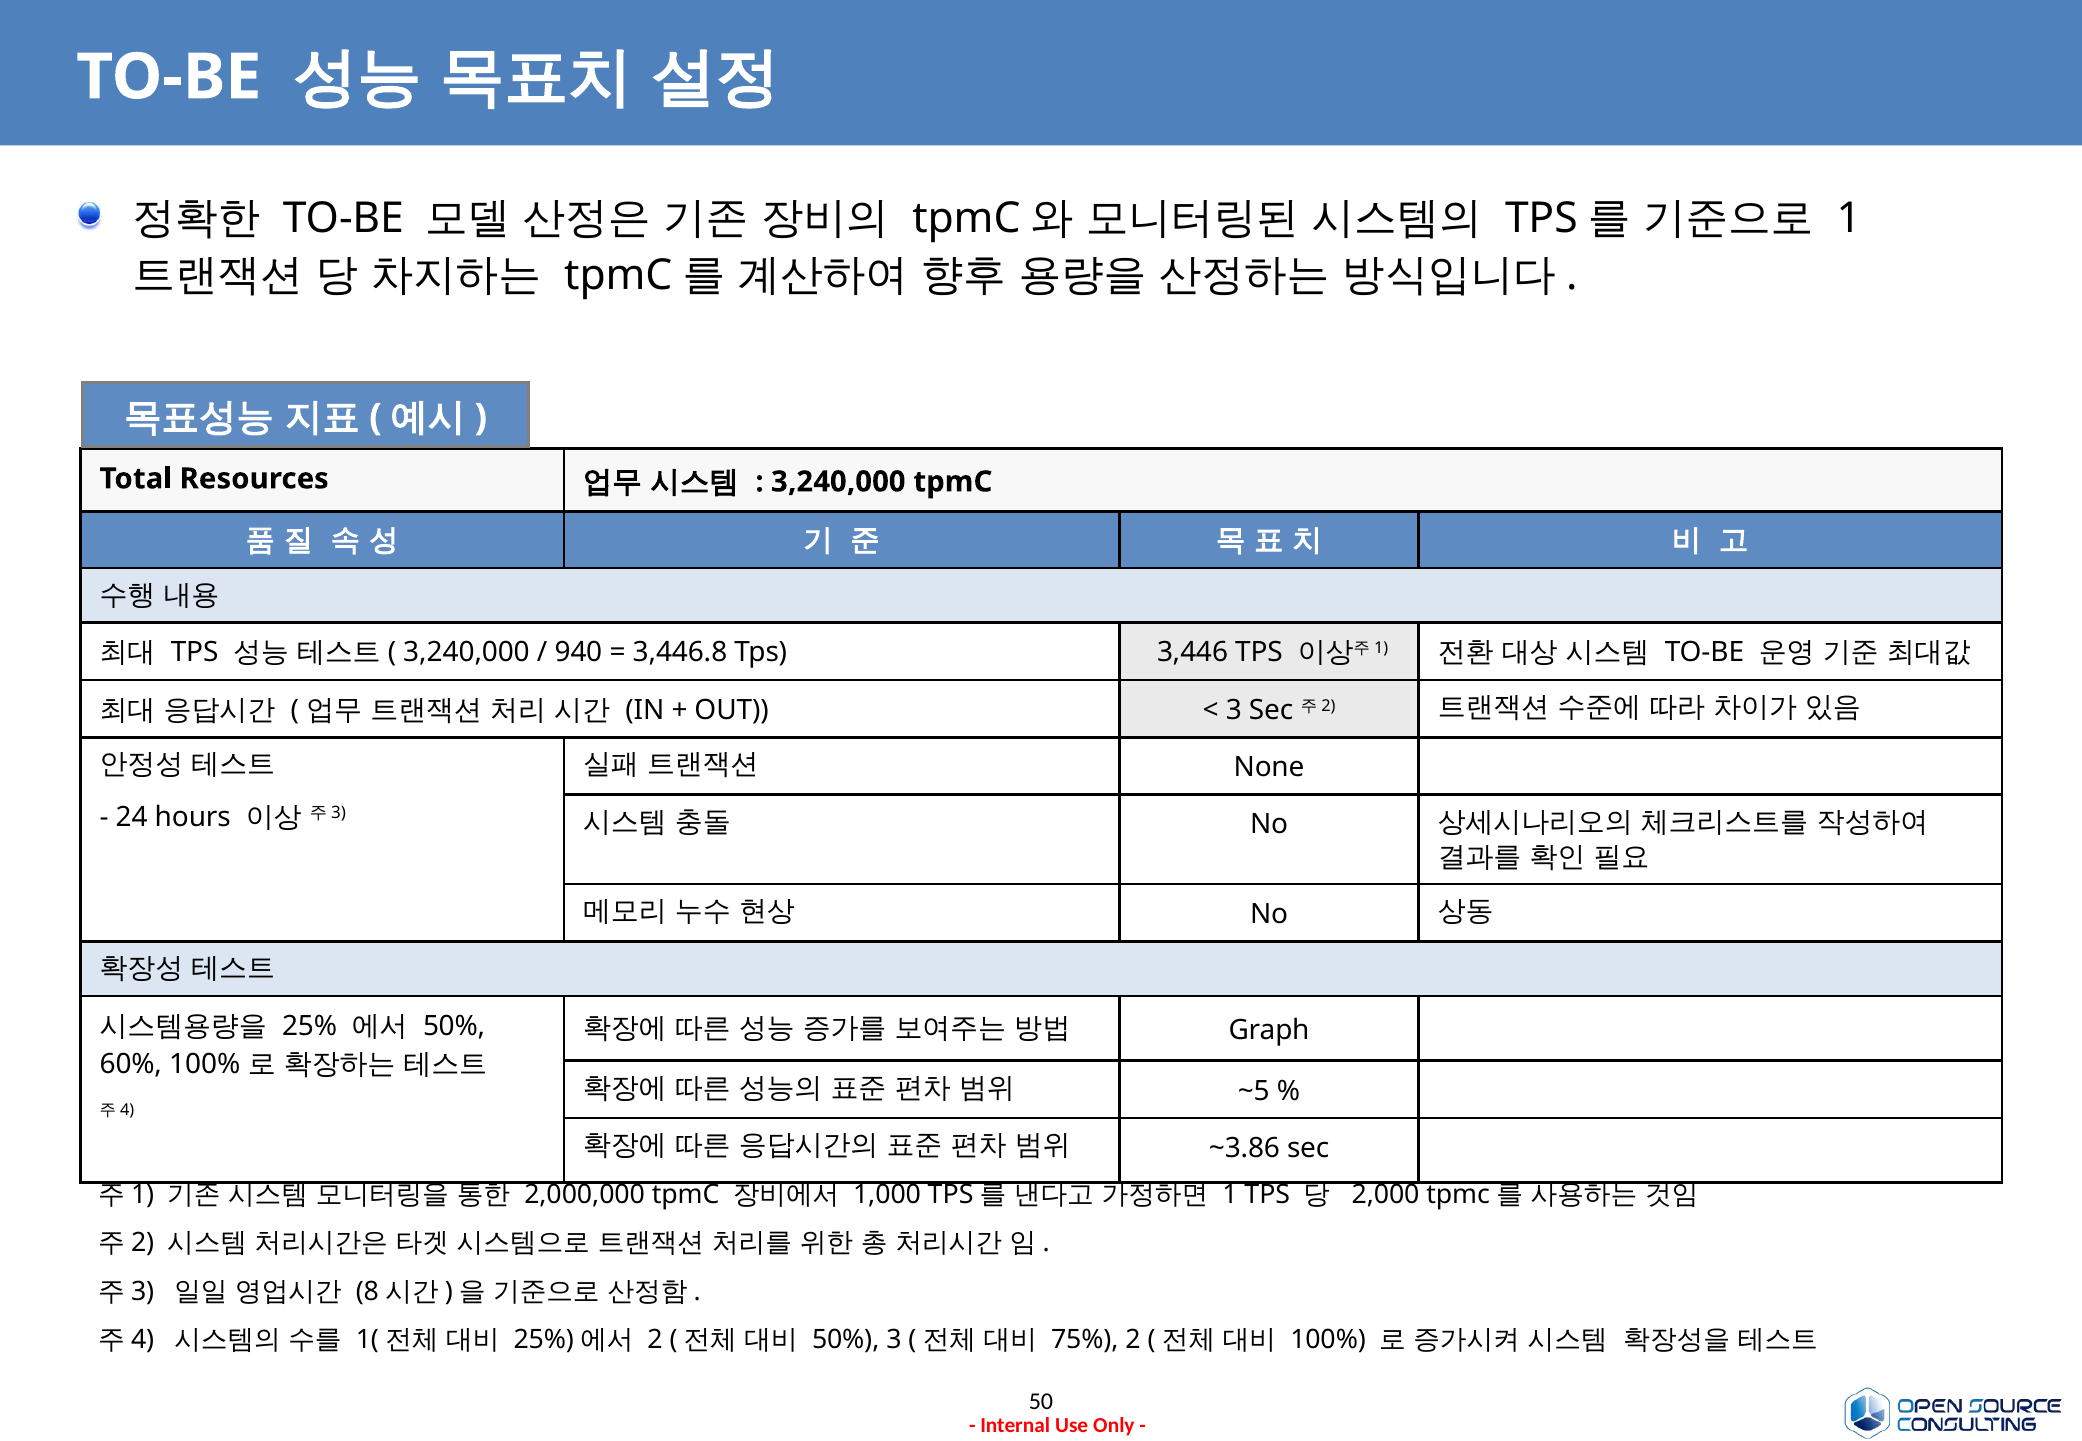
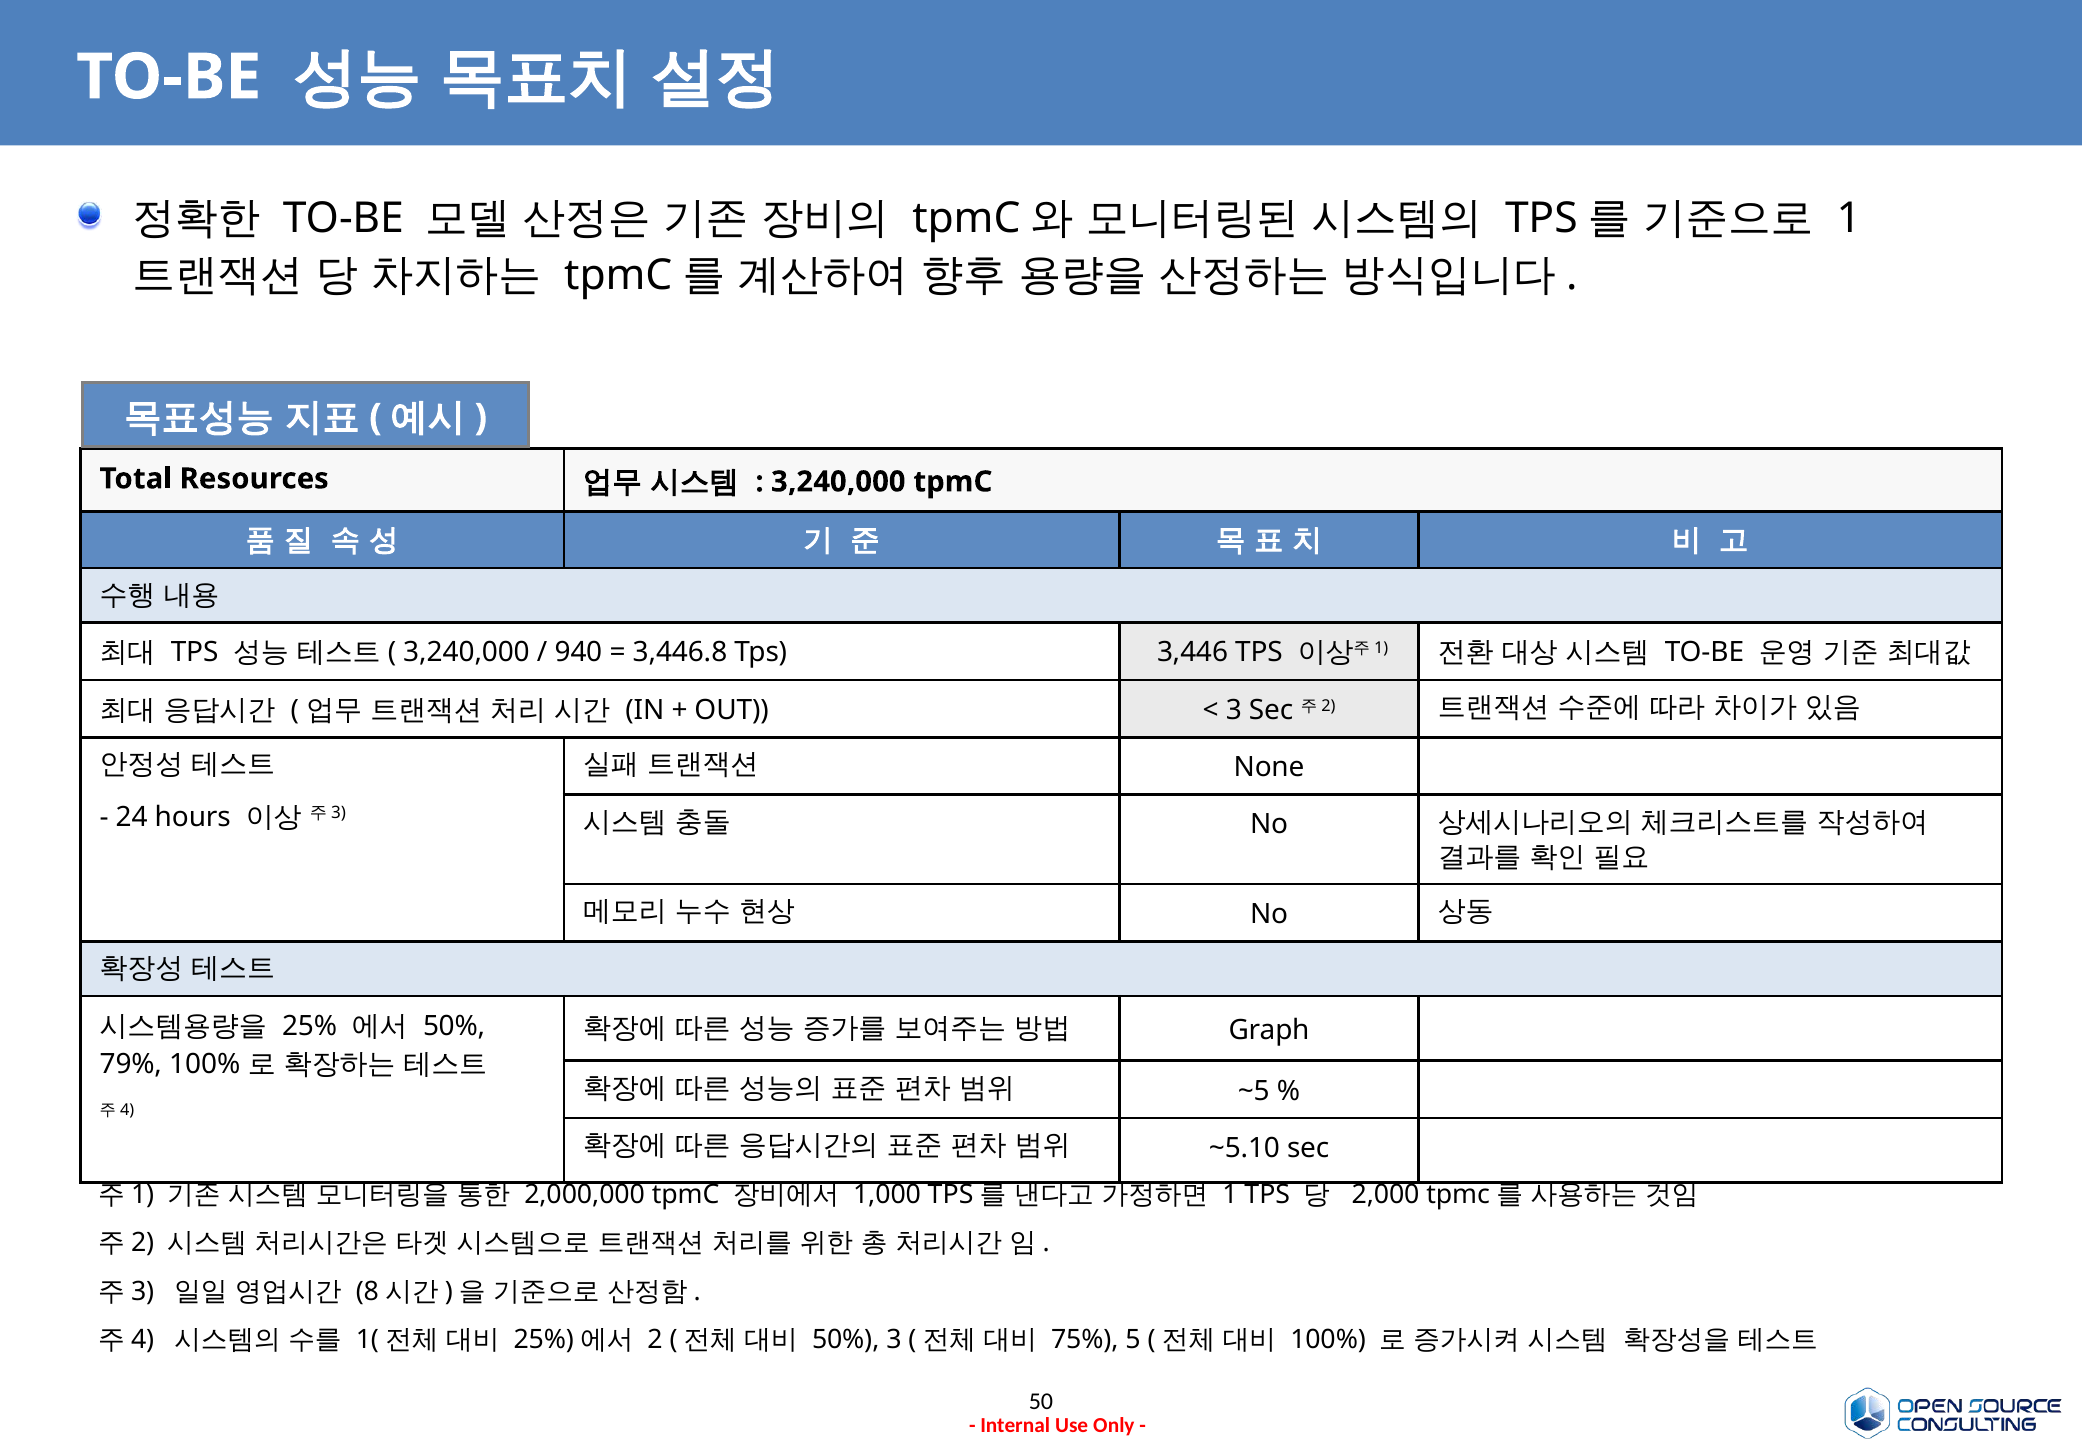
60%: 60% -> 79%
~3.86: ~3.86 -> ~5.10
75% 2: 2 -> 5
